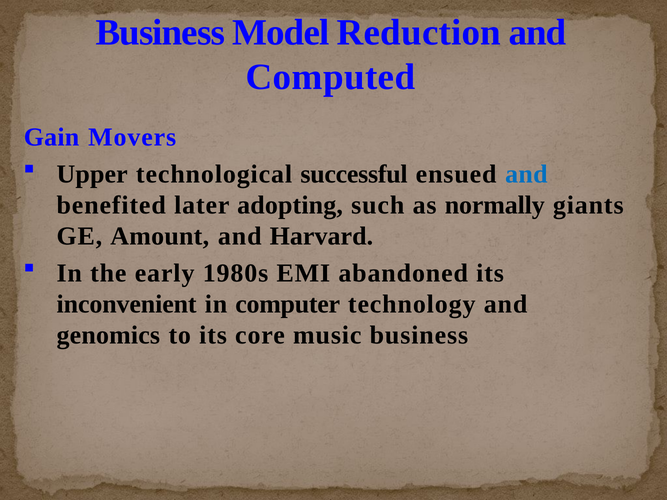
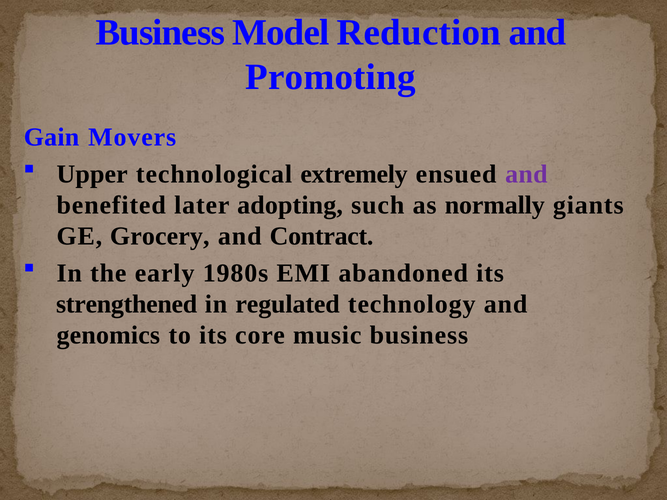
Computed: Computed -> Promoting
successful: successful -> extremely
and at (526, 174) colour: blue -> purple
Amount: Amount -> Grocery
Harvard: Harvard -> Contract
inconvenient: inconvenient -> strengthened
computer: computer -> regulated
